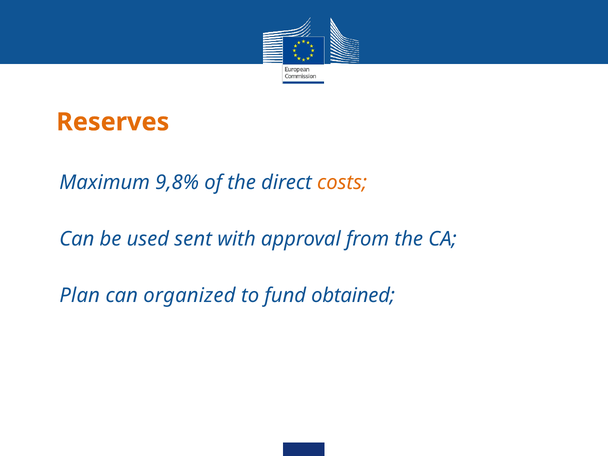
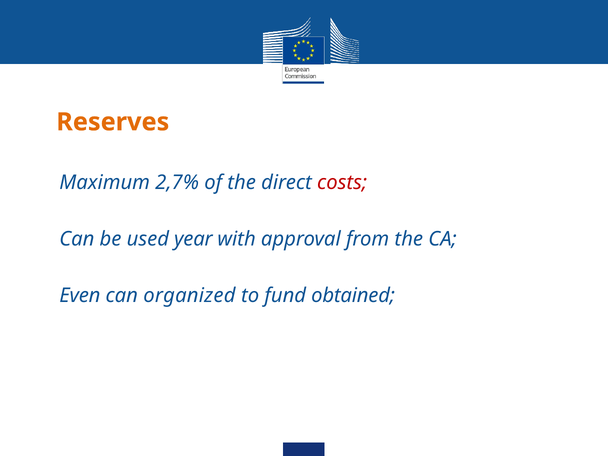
9,8%: 9,8% -> 2,7%
costs colour: orange -> red
sent: sent -> year
Plan: Plan -> Even
